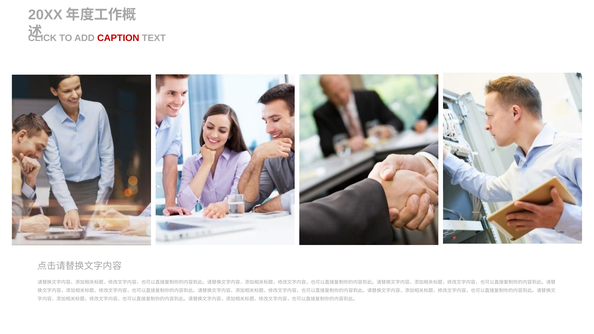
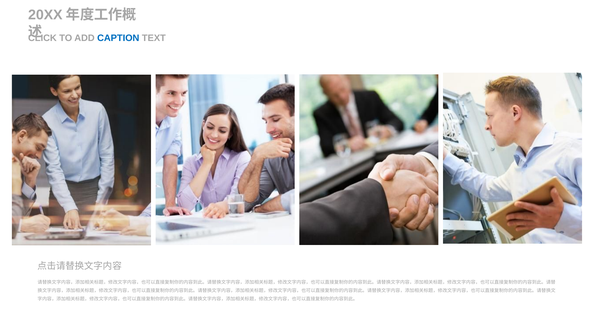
CAPTION colour: red -> blue
